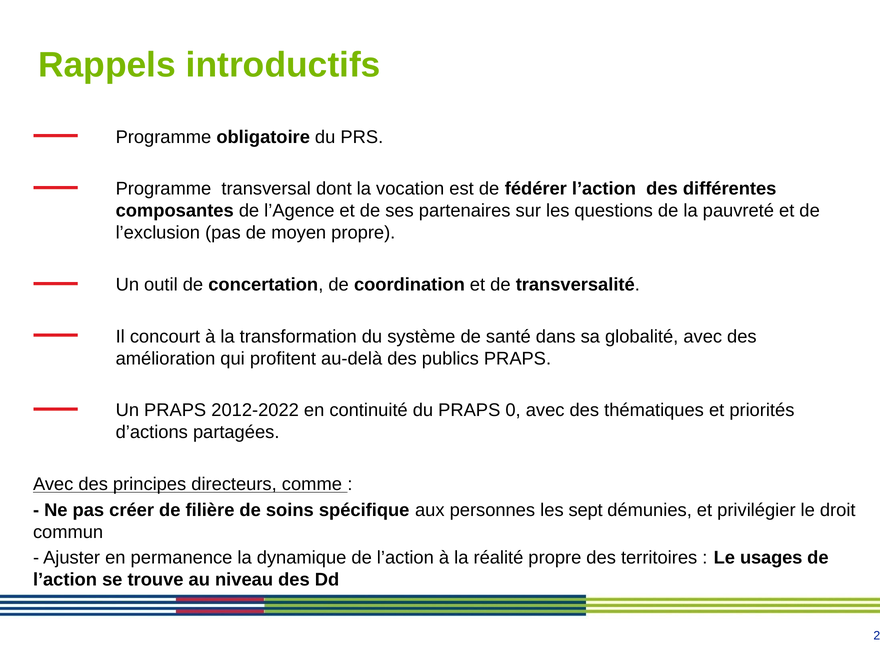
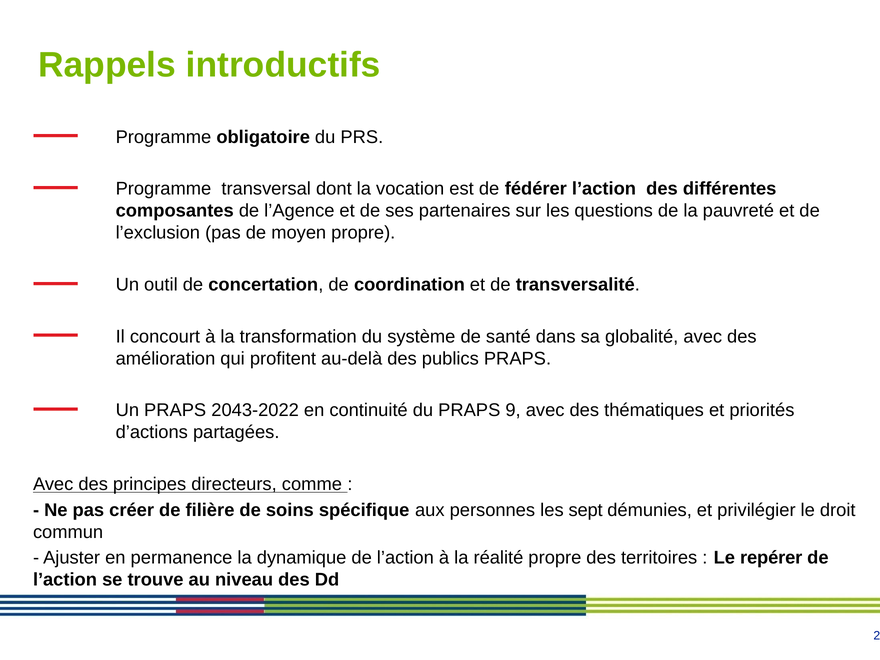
2012-2022: 2012-2022 -> 2043-2022
0: 0 -> 9
usages: usages -> repérer
